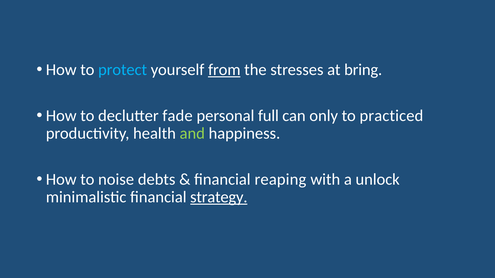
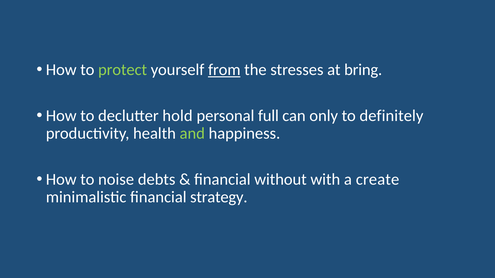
protect colour: light blue -> light green
fade: fade -> hold
practiced: practiced -> definitely
reaping: reaping -> without
unlock: unlock -> create
strategy underline: present -> none
